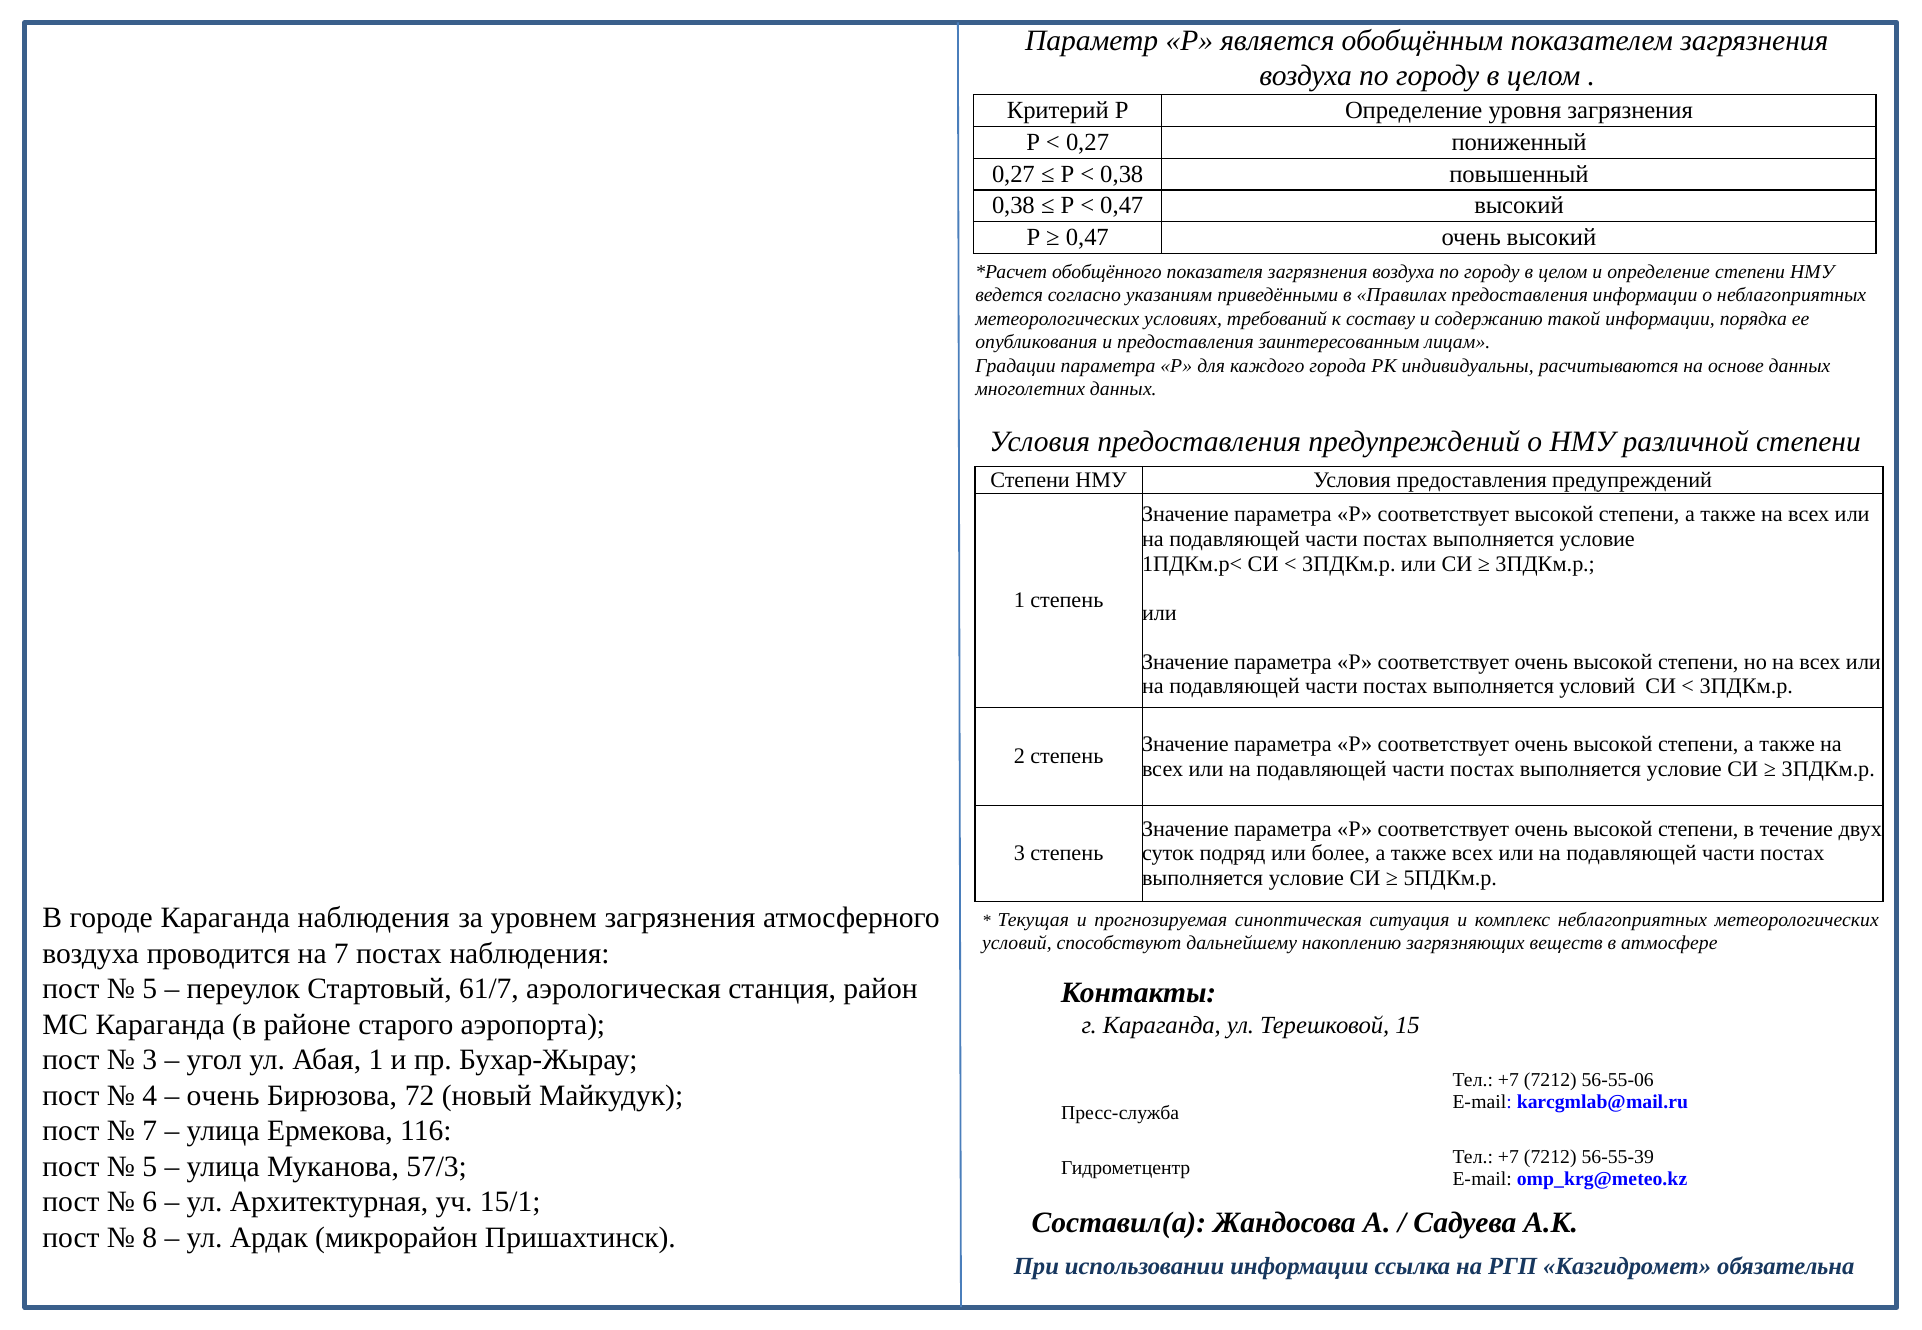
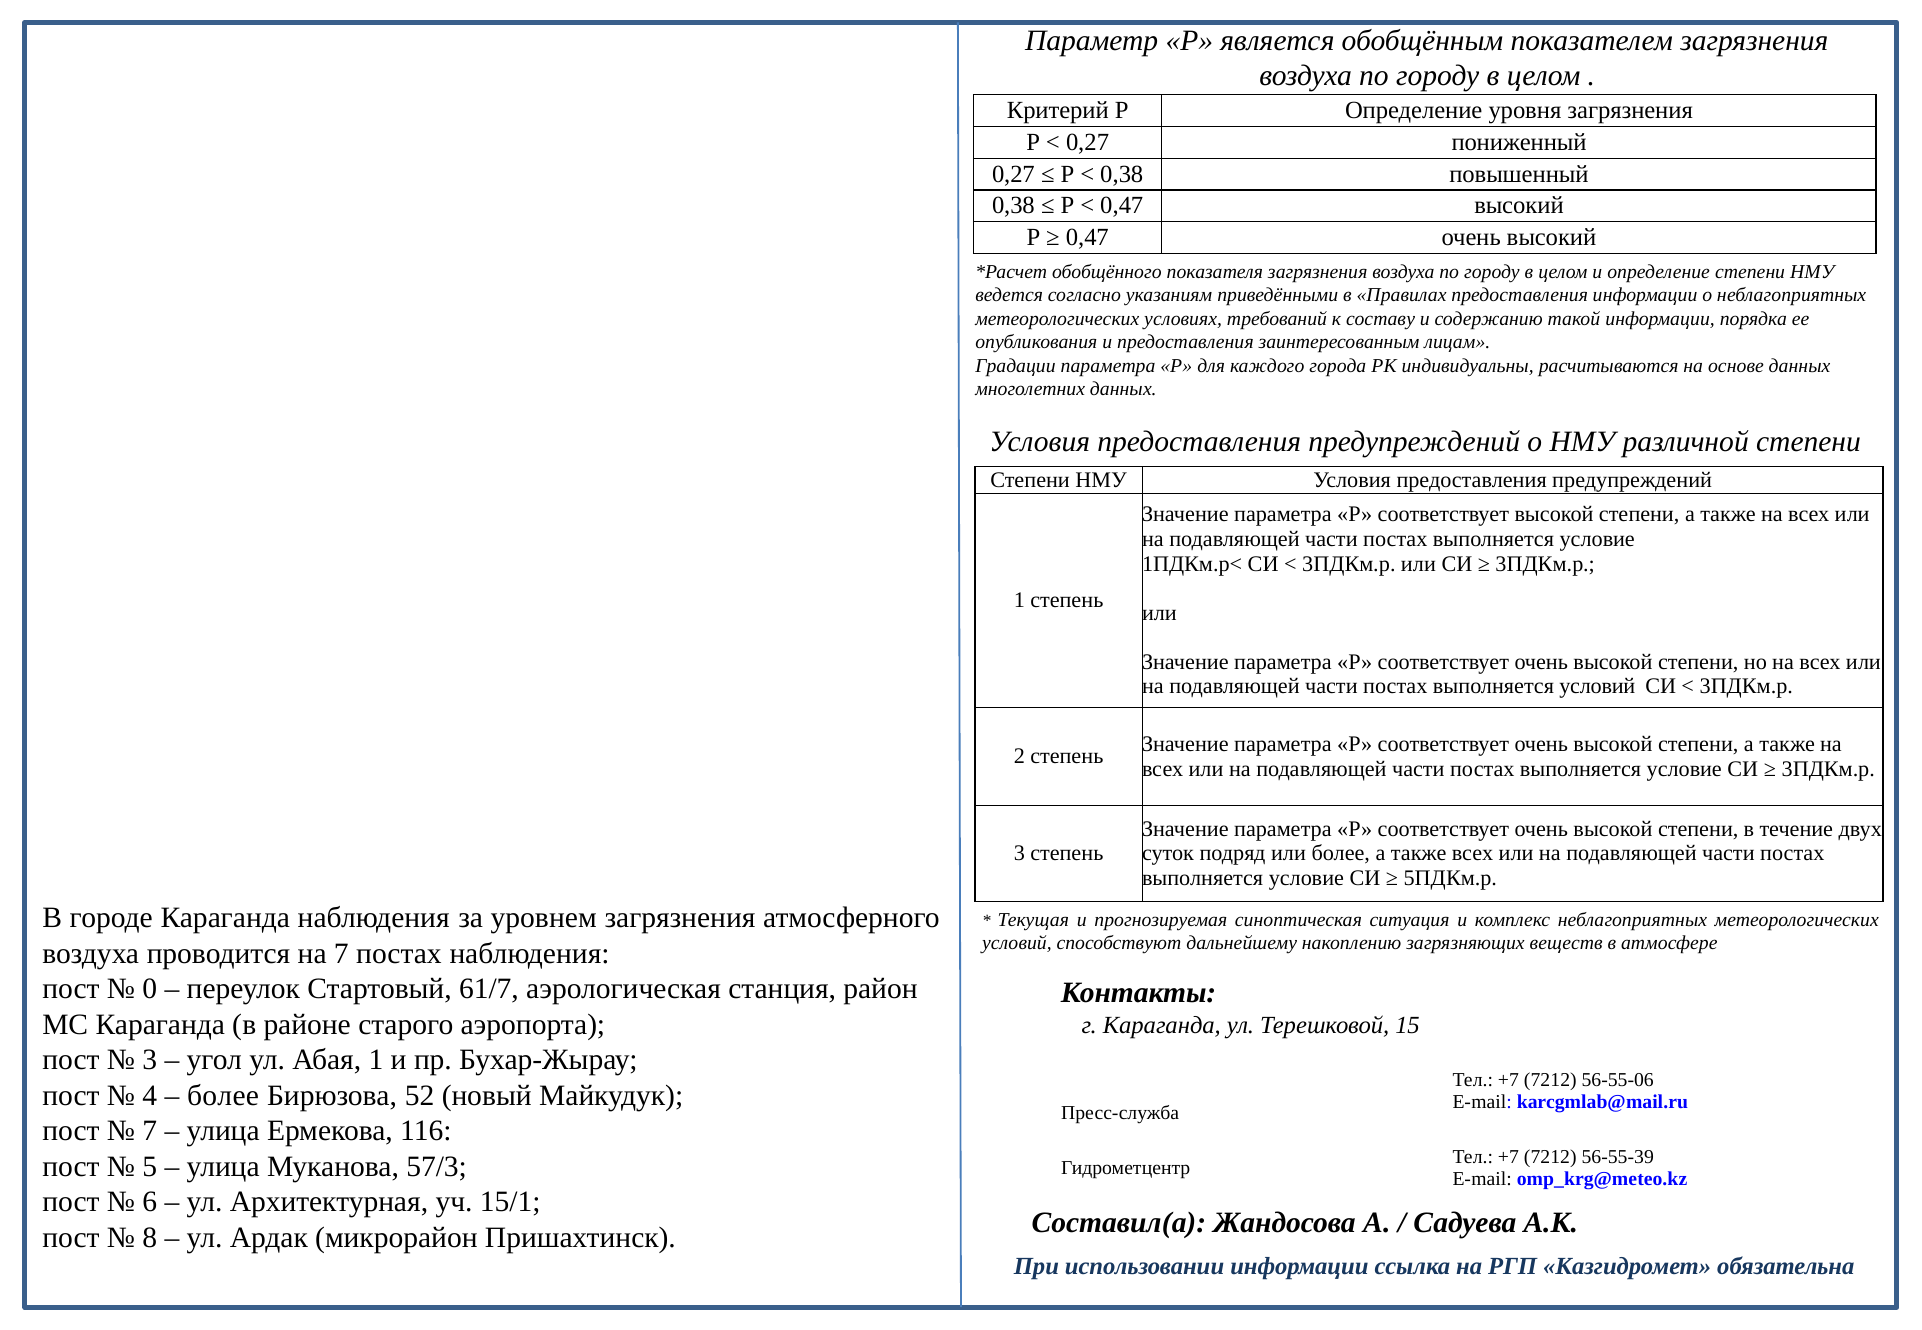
5 at (150, 989): 5 -> 0
очень at (223, 1096): очень -> более
72: 72 -> 52
